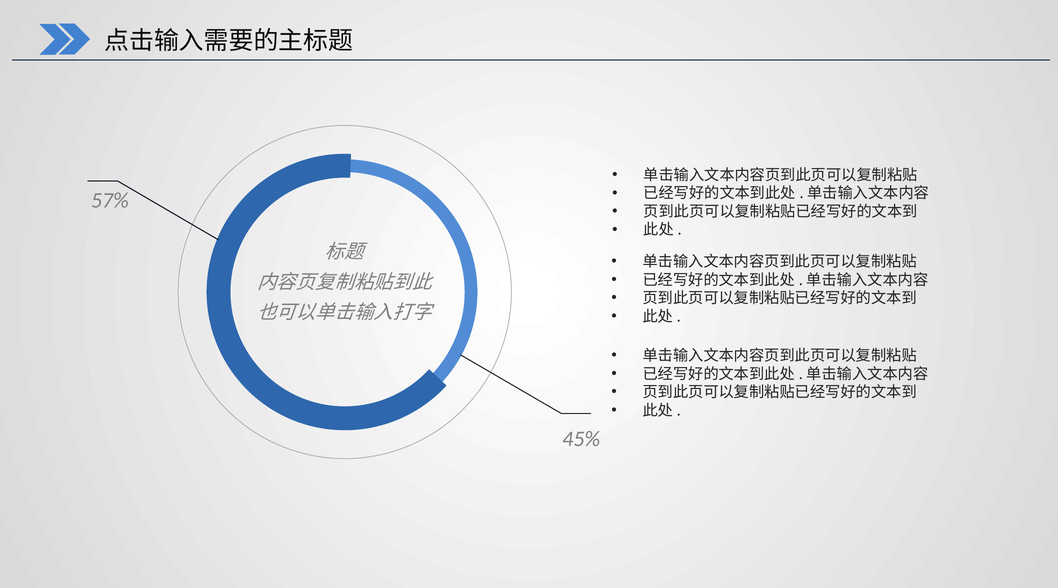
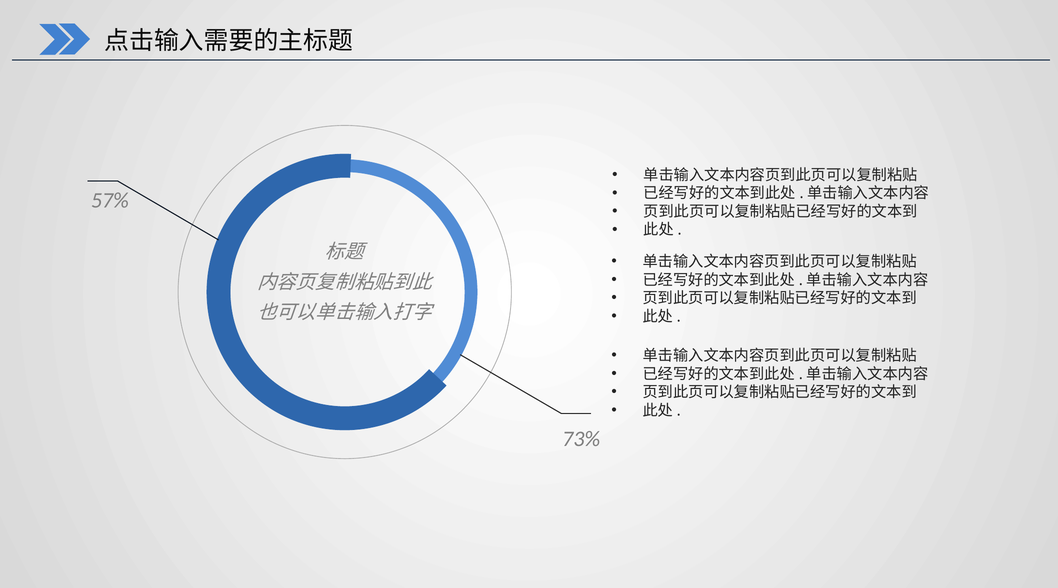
45%: 45% -> 73%
